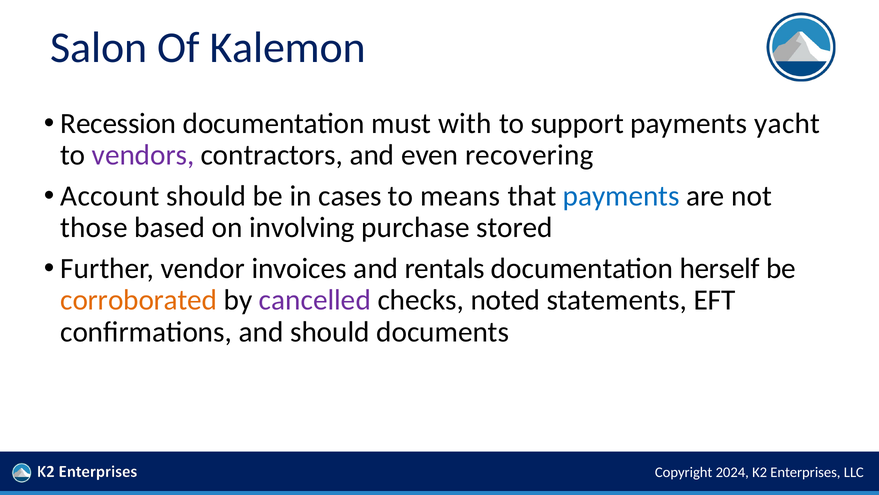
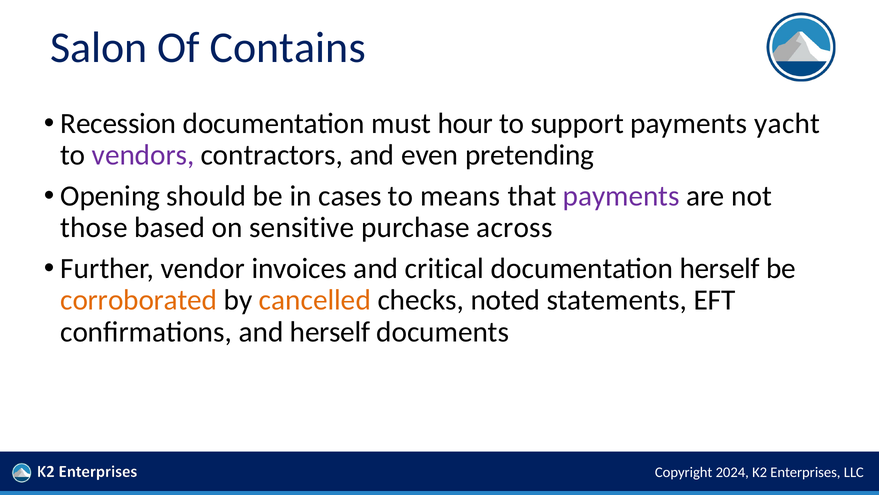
Kalemon: Kalemon -> Contains
with: with -> hour
recovering: recovering -> pretending
Account: Account -> Opening
payments at (621, 196) colour: blue -> purple
involving: involving -> sensitive
stored: stored -> across
rentals: rentals -> critical
cancelled colour: purple -> orange
and should: should -> herself
